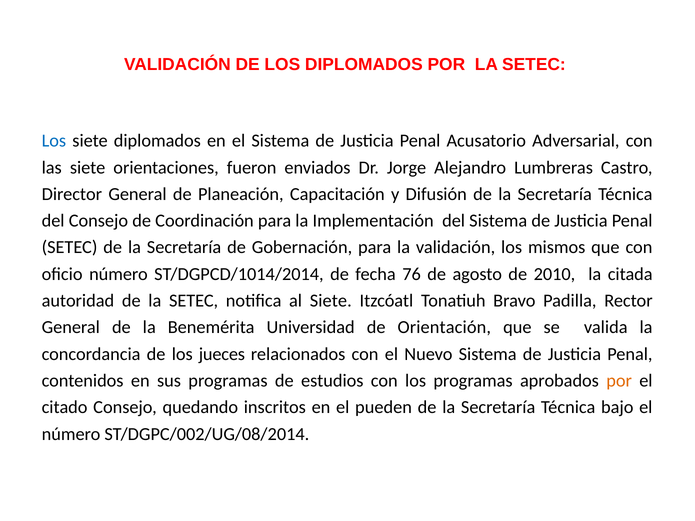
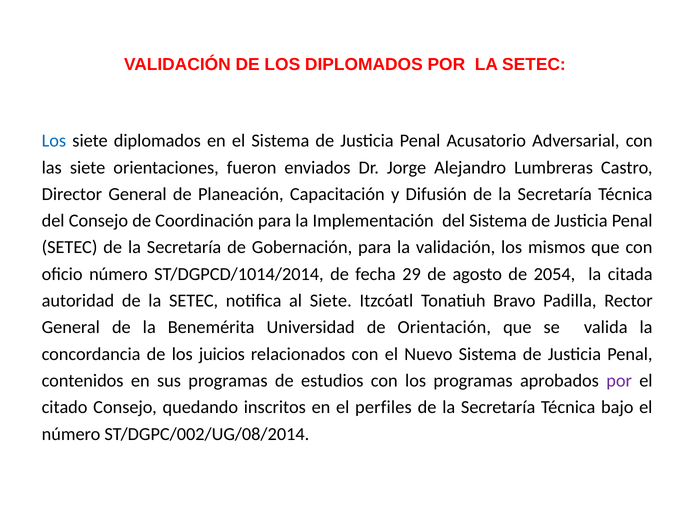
76: 76 -> 29
2010: 2010 -> 2054
jueces: jueces -> juicios
por at (619, 381) colour: orange -> purple
pueden: pueden -> perfiles
